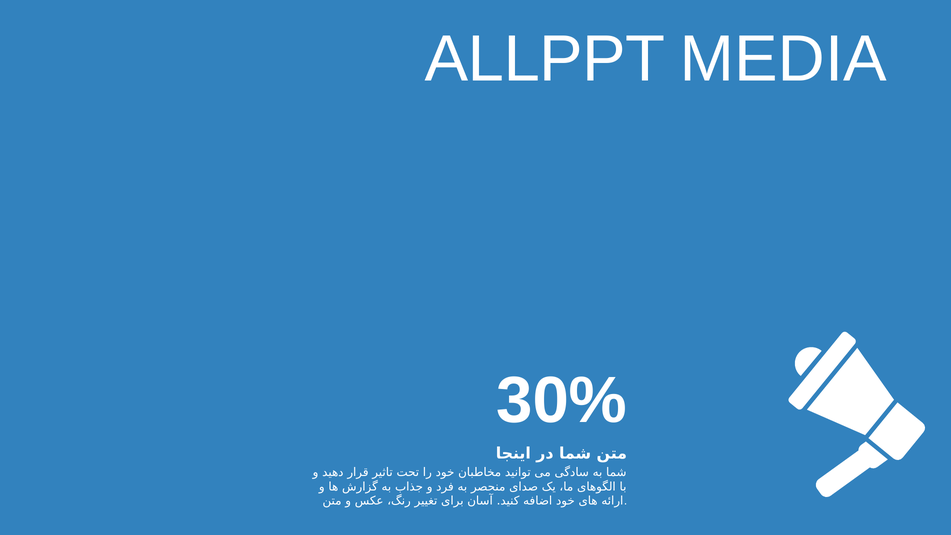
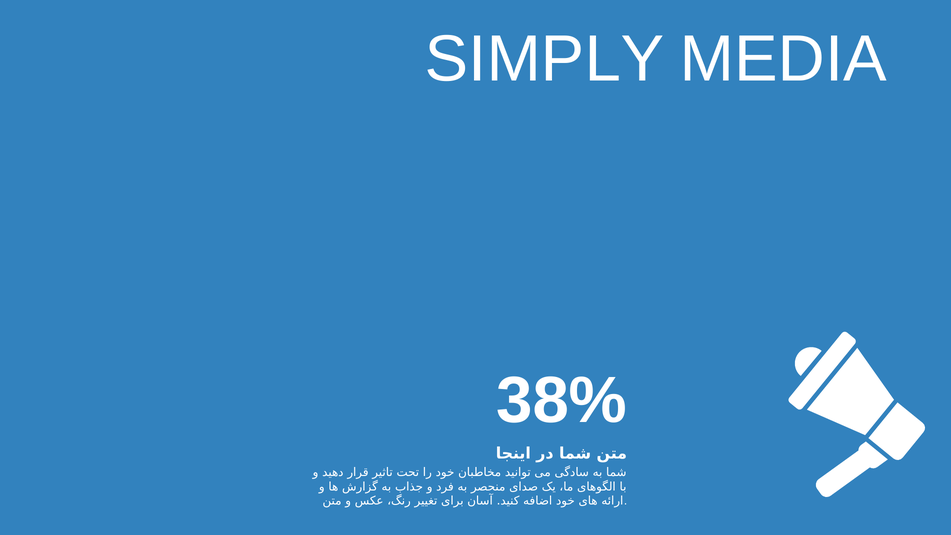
ALLPPT: ALLPPT -> SIMPLY
30%: 30% -> 38%
